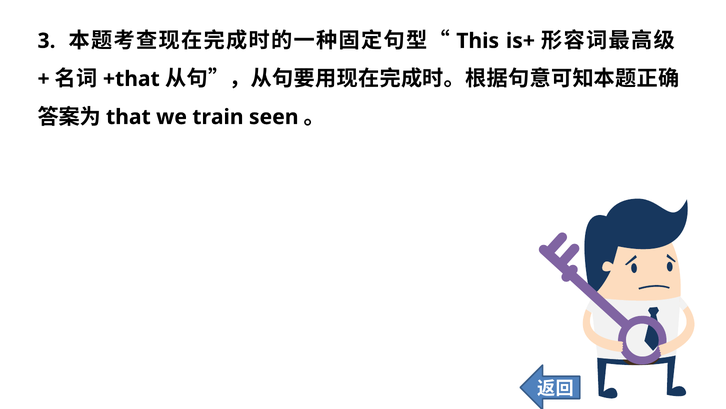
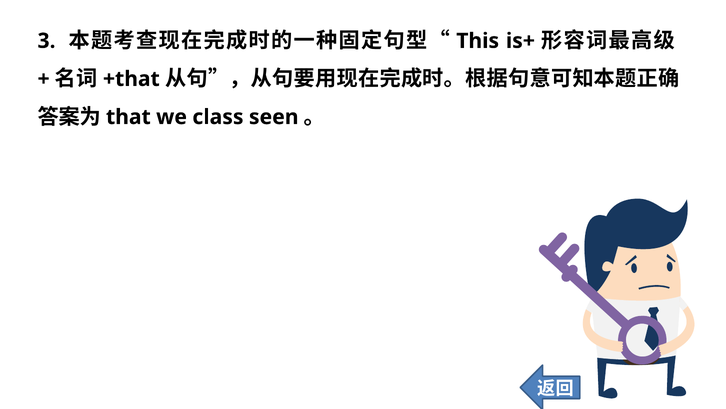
train: train -> class
